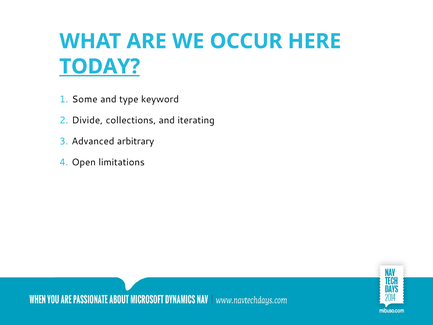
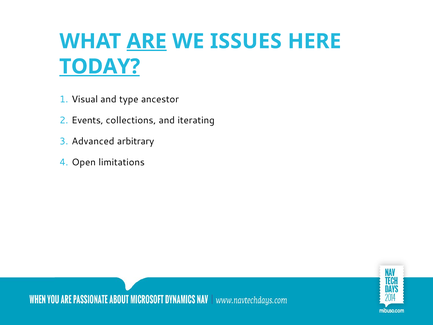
ARE underline: none -> present
OCCUR: OCCUR -> ISSUES
Some: Some -> Visual
keyword: keyword -> ancestor
Divide: Divide -> Events
